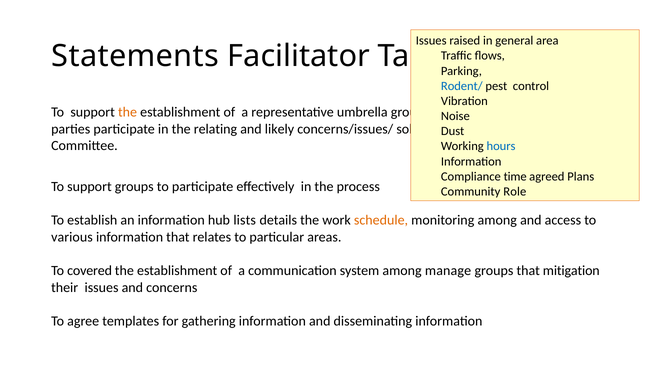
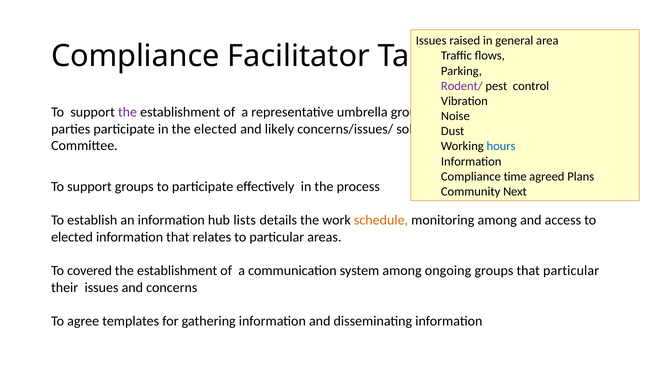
Statements at (135, 56): Statements -> Compliance
Rodent/ colour: blue -> purple
the at (128, 112) colour: orange -> purple
the relating: relating -> elected
Role: Role -> Next
various at (72, 237): various -> elected
manage: manage -> ongoing
that mitigation: mitigation -> particular
